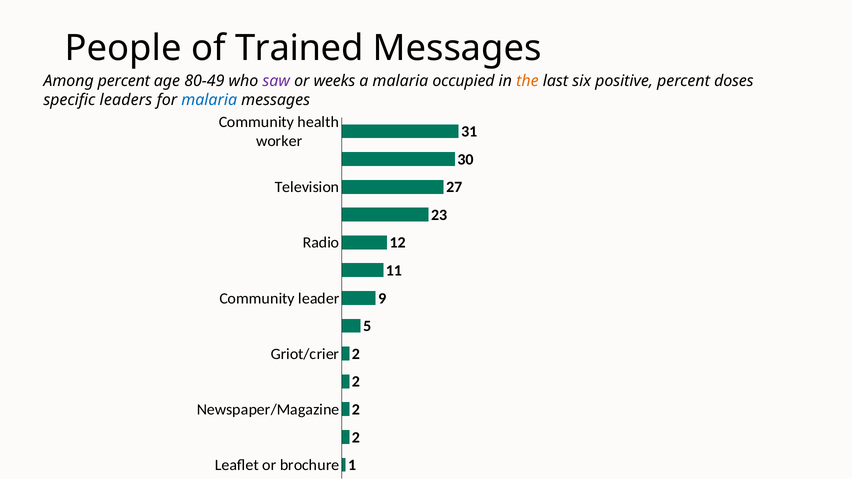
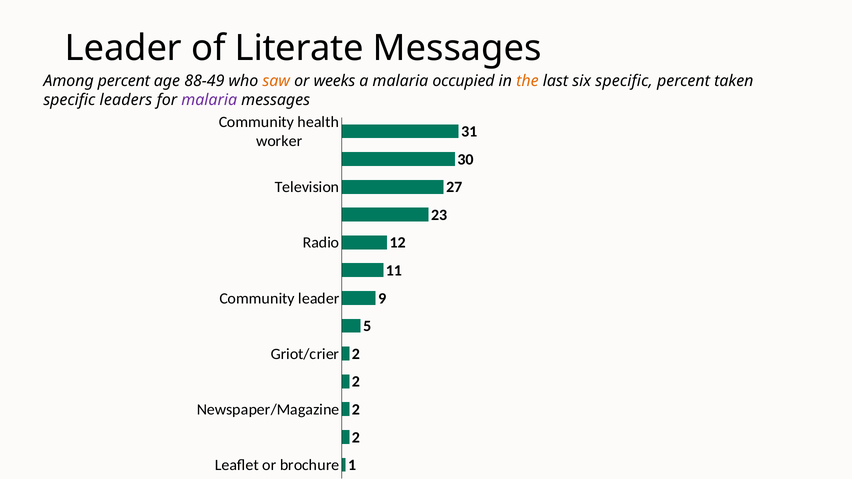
People at (123, 48): People -> Leader
Trained: Trained -> Literate
80-49: 80-49 -> 88-49
saw colour: purple -> orange
six positive: positive -> specific
doses: doses -> taken
malaria at (209, 100) colour: blue -> purple
